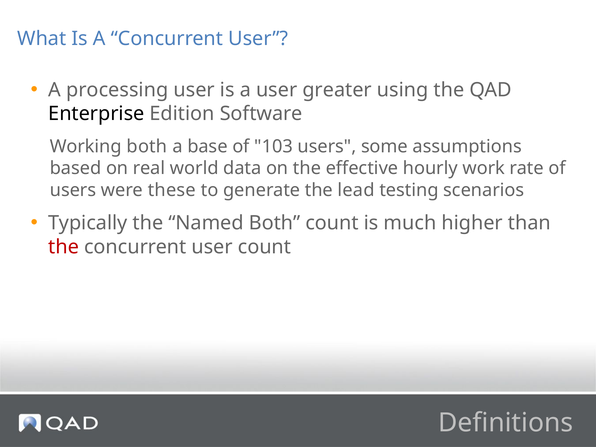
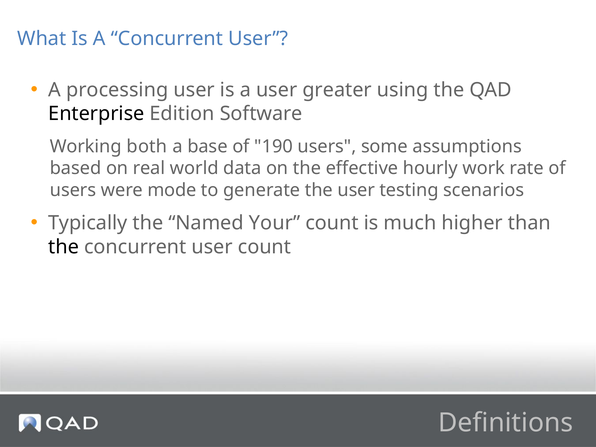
103: 103 -> 190
these: these -> mode
the lead: lead -> user
Named Both: Both -> Your
the at (64, 247) colour: red -> black
